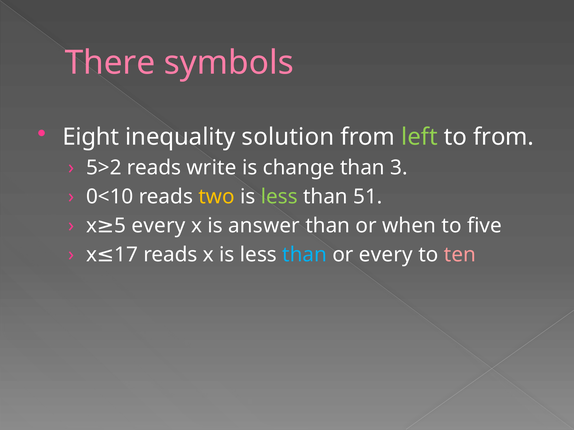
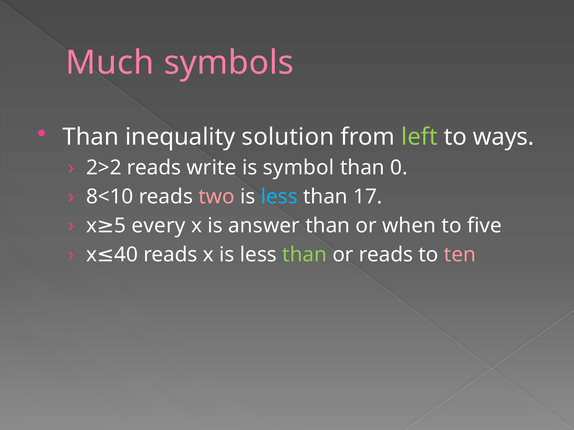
There: There -> Much
Eight at (91, 137): Eight -> Than
to from: from -> ways
5>2: 5>2 -> 2>2
change: change -> symbol
3: 3 -> 0
0<10: 0<10 -> 8<10
two colour: yellow -> pink
less at (279, 197) colour: light green -> light blue
51: 51 -> 17
17: 17 -> 40
than at (305, 255) colour: light blue -> light green
or every: every -> reads
